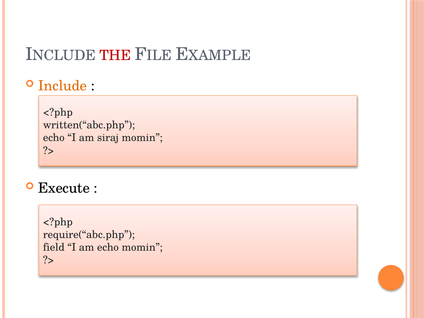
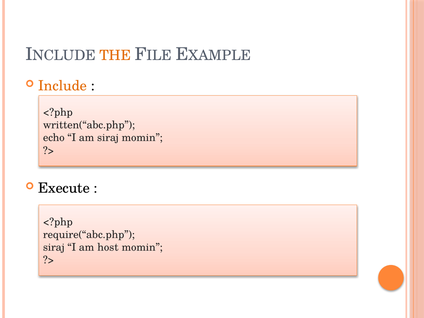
THE colour: red -> orange
field at (54, 247): field -> siraj
am echo: echo -> host
